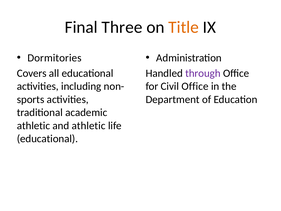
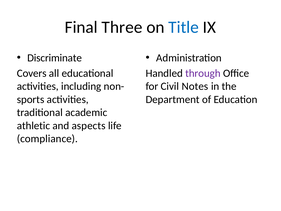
Title colour: orange -> blue
Dormitories: Dormitories -> Discriminate
Civil Office: Office -> Notes
and athletic: athletic -> aspects
educational at (47, 139): educational -> compliance
